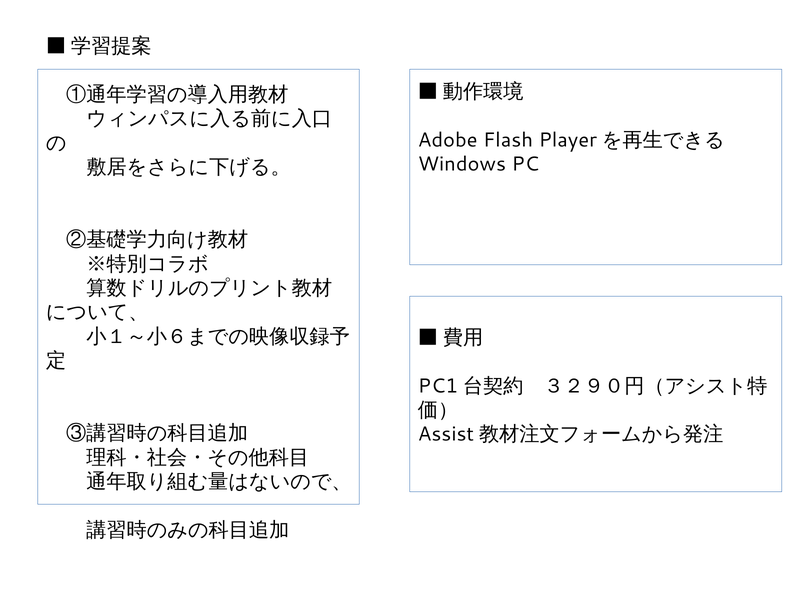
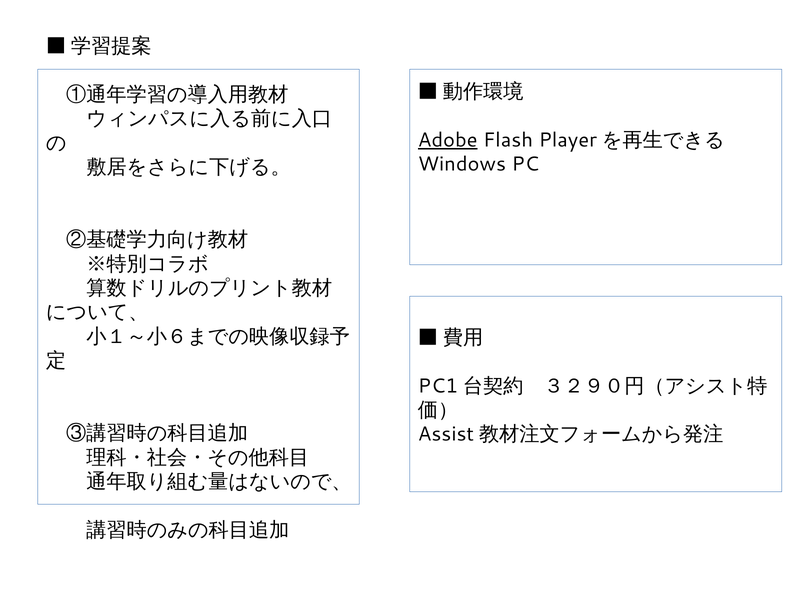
Adobe underline: none -> present
